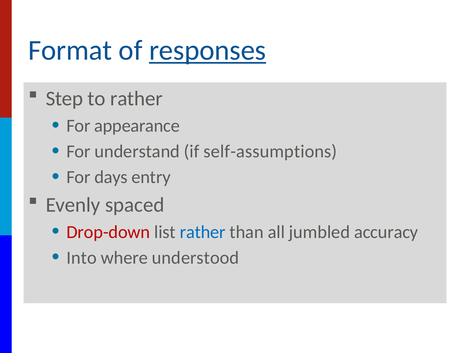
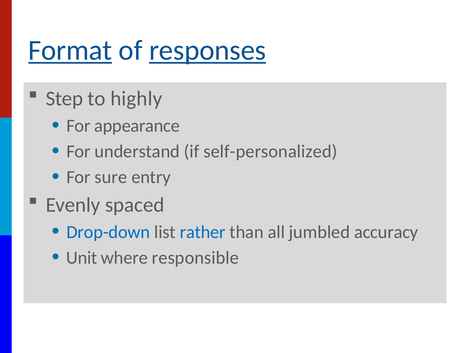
Format underline: none -> present
to rather: rather -> highly
self-assumptions: self-assumptions -> self-personalized
days: days -> sure
Drop-down colour: red -> blue
Into: Into -> Unit
understood: understood -> responsible
